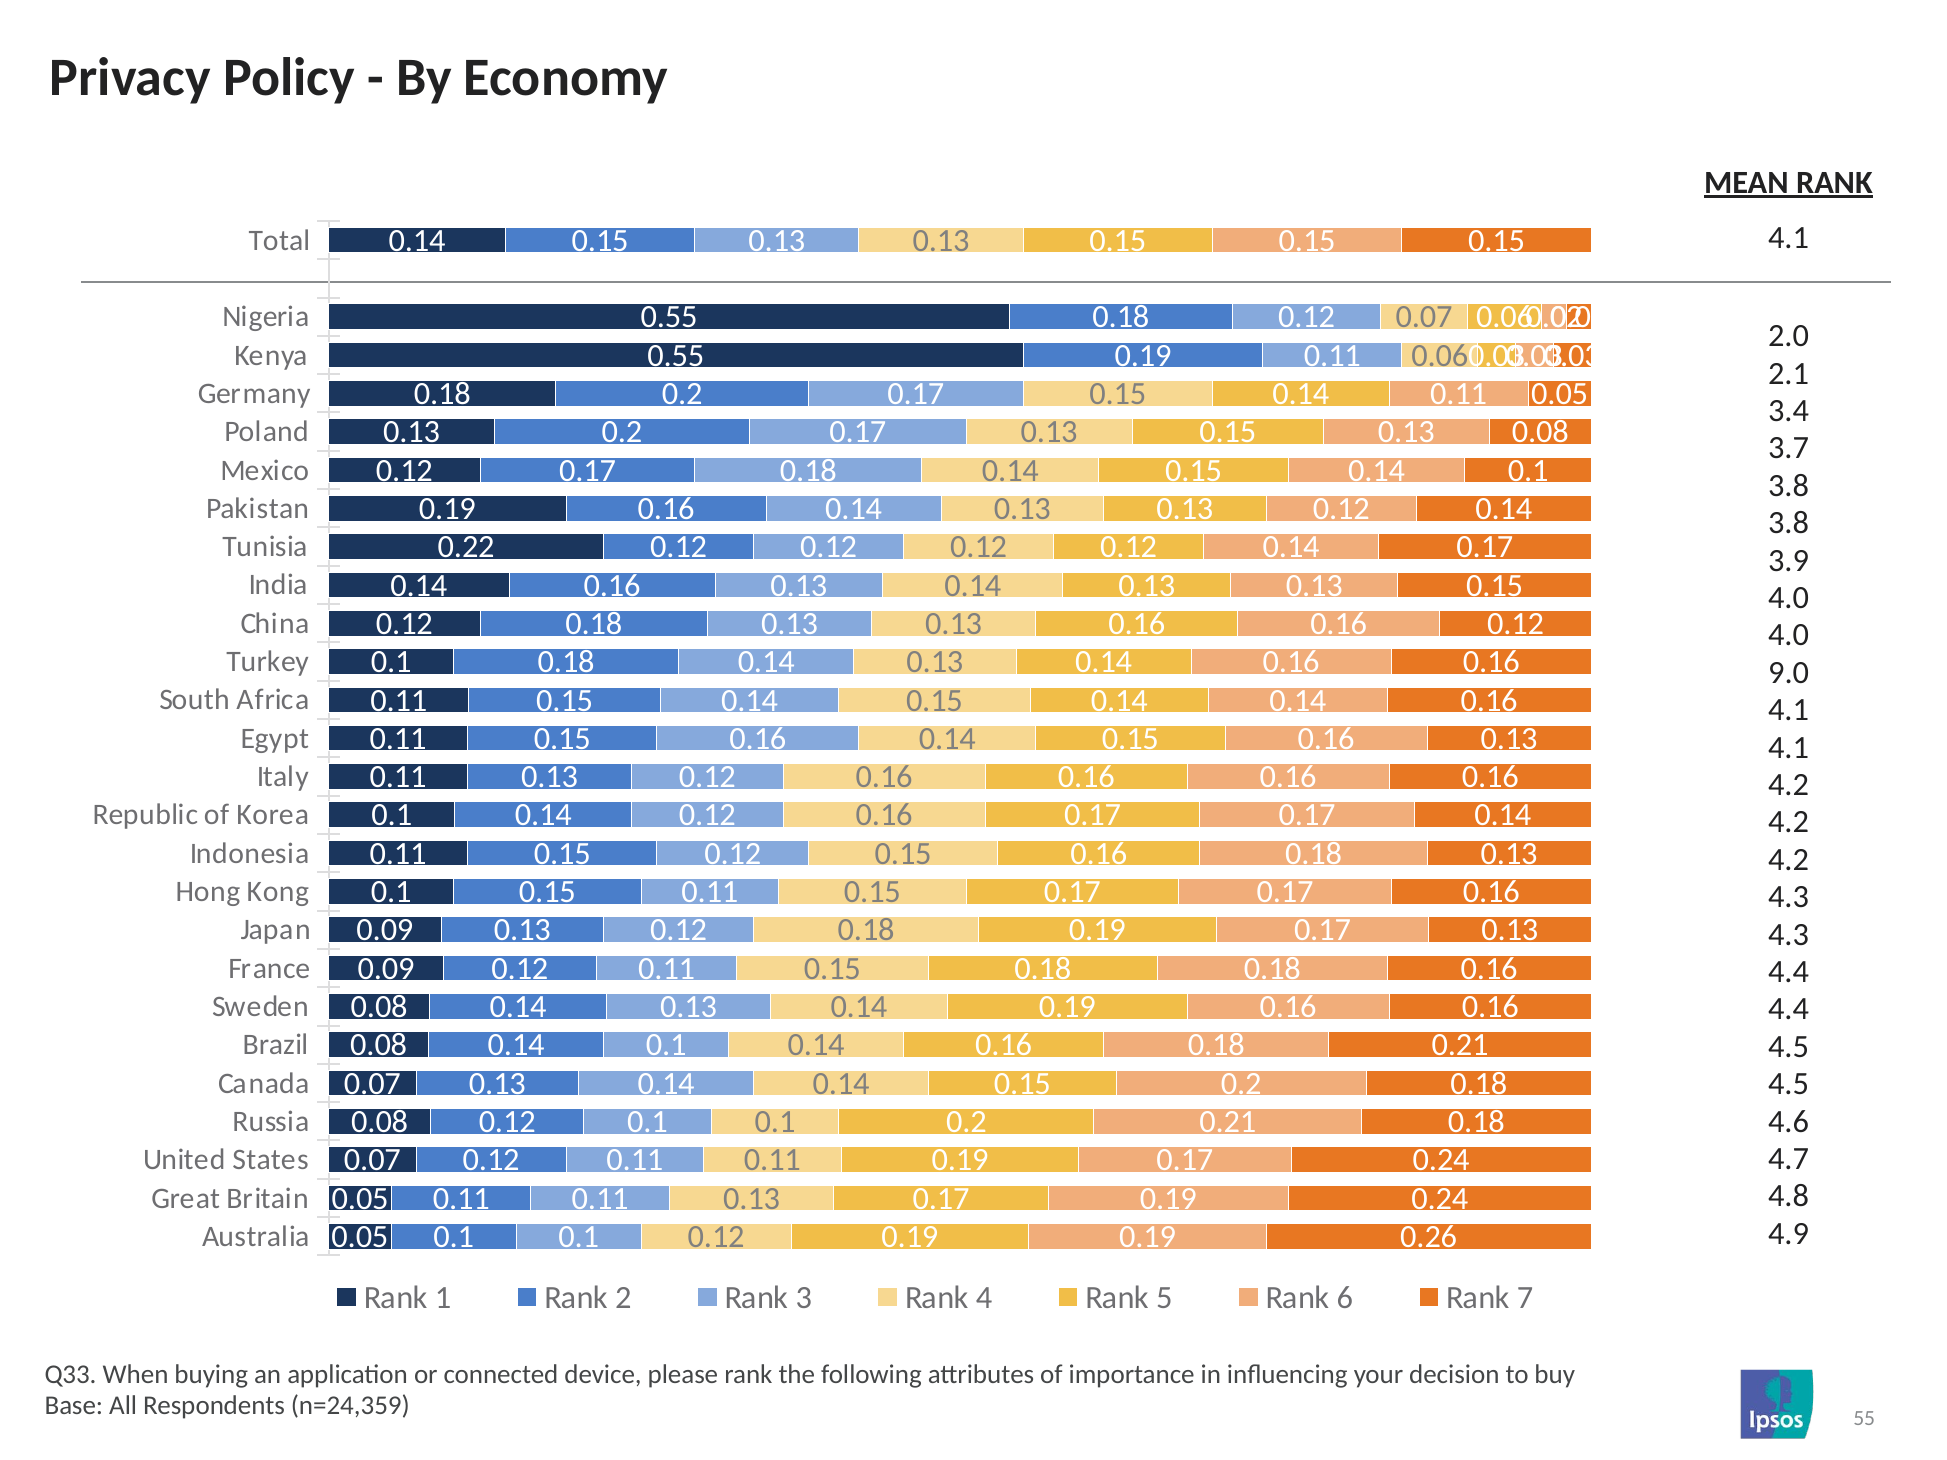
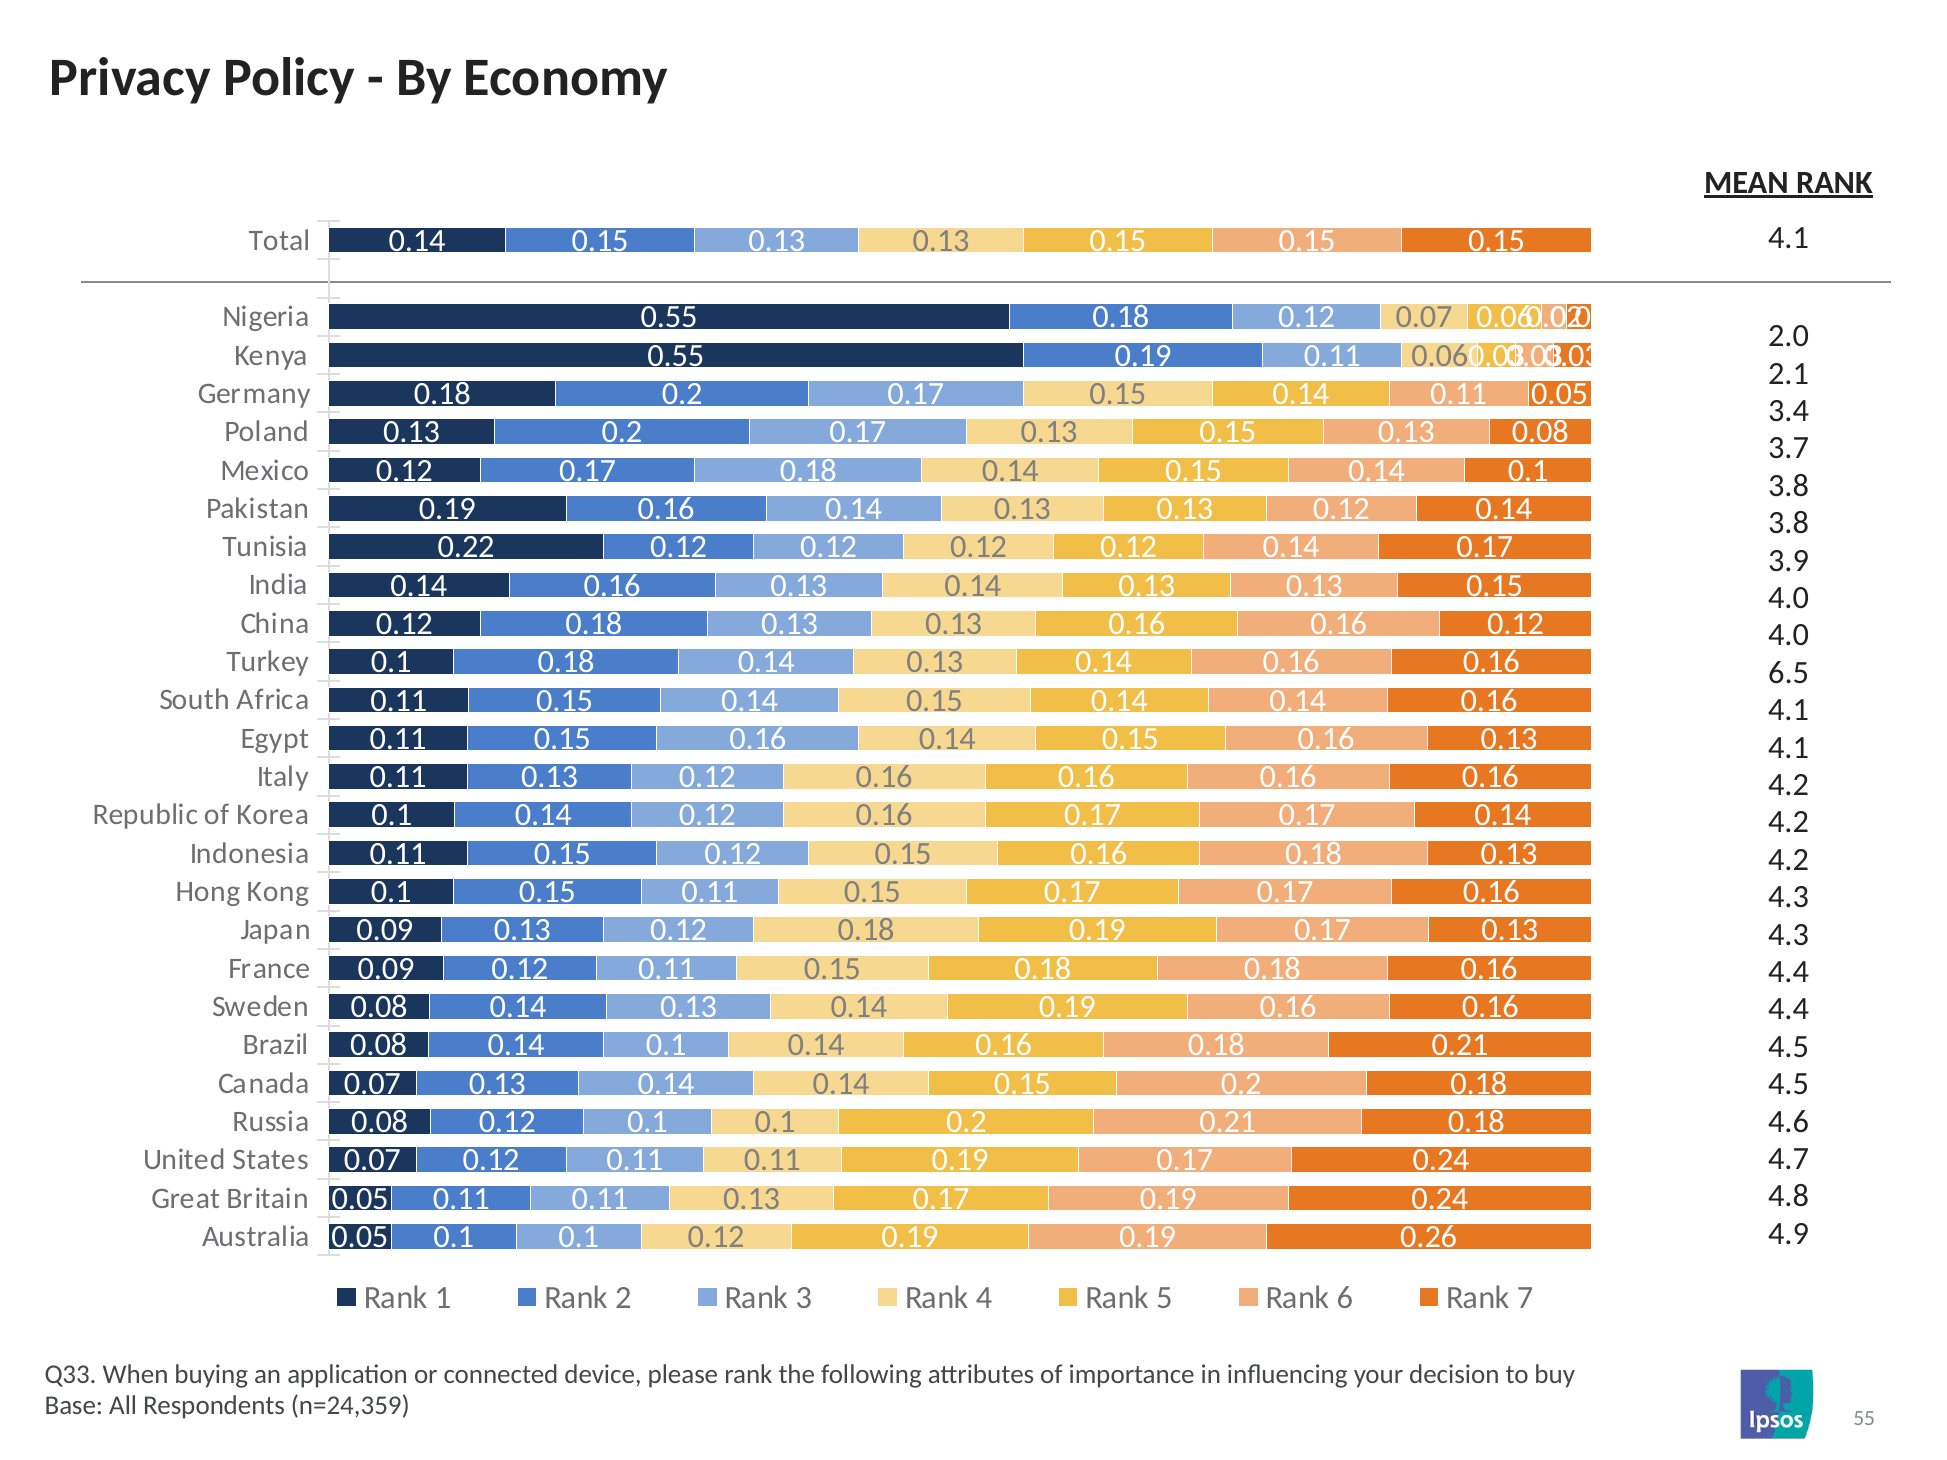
9.0: 9.0 -> 6.5
